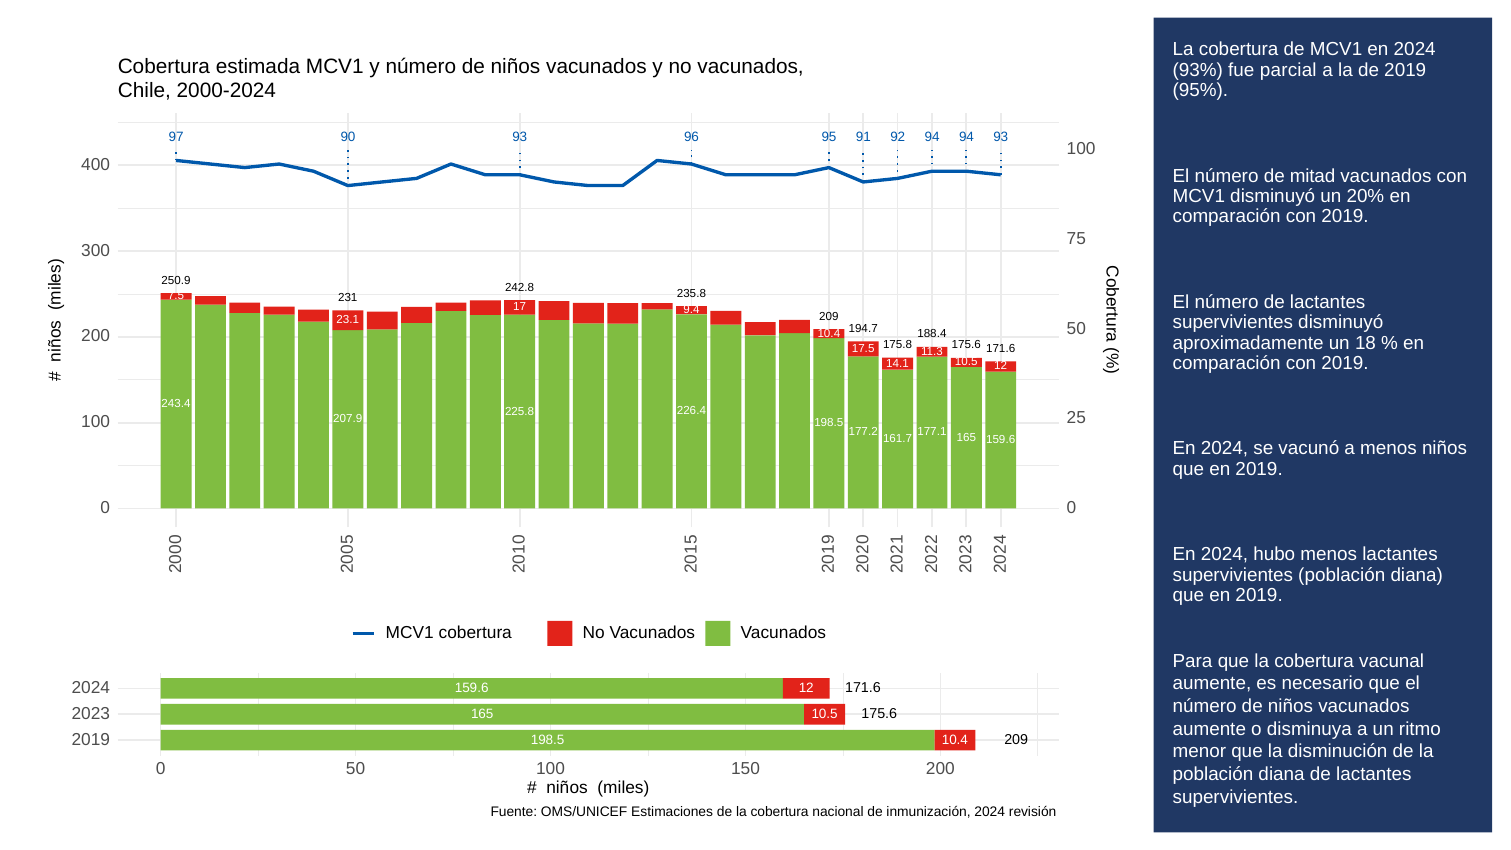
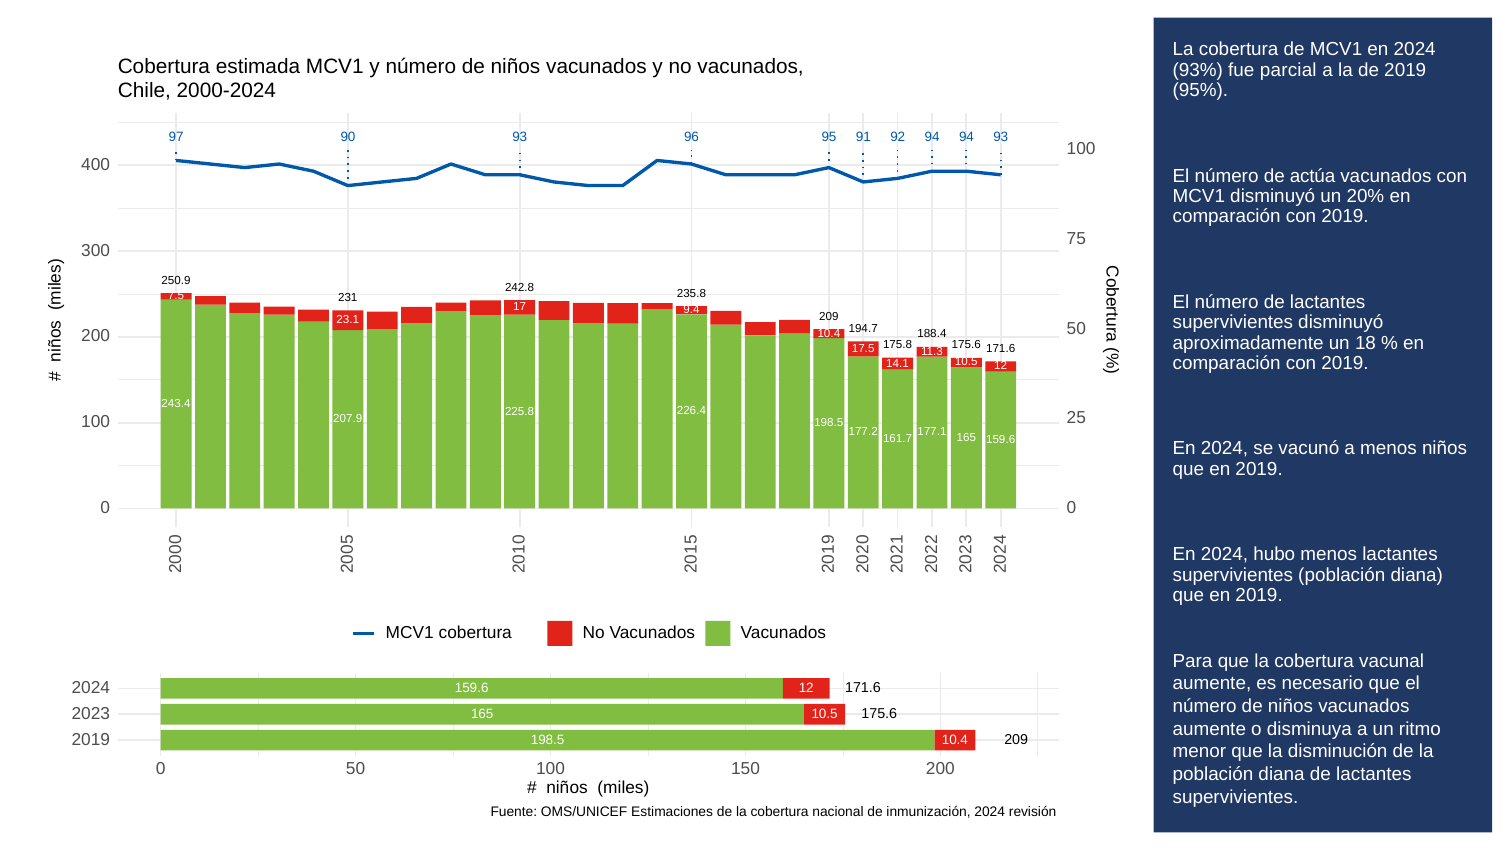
mitad: mitad -> actúa
